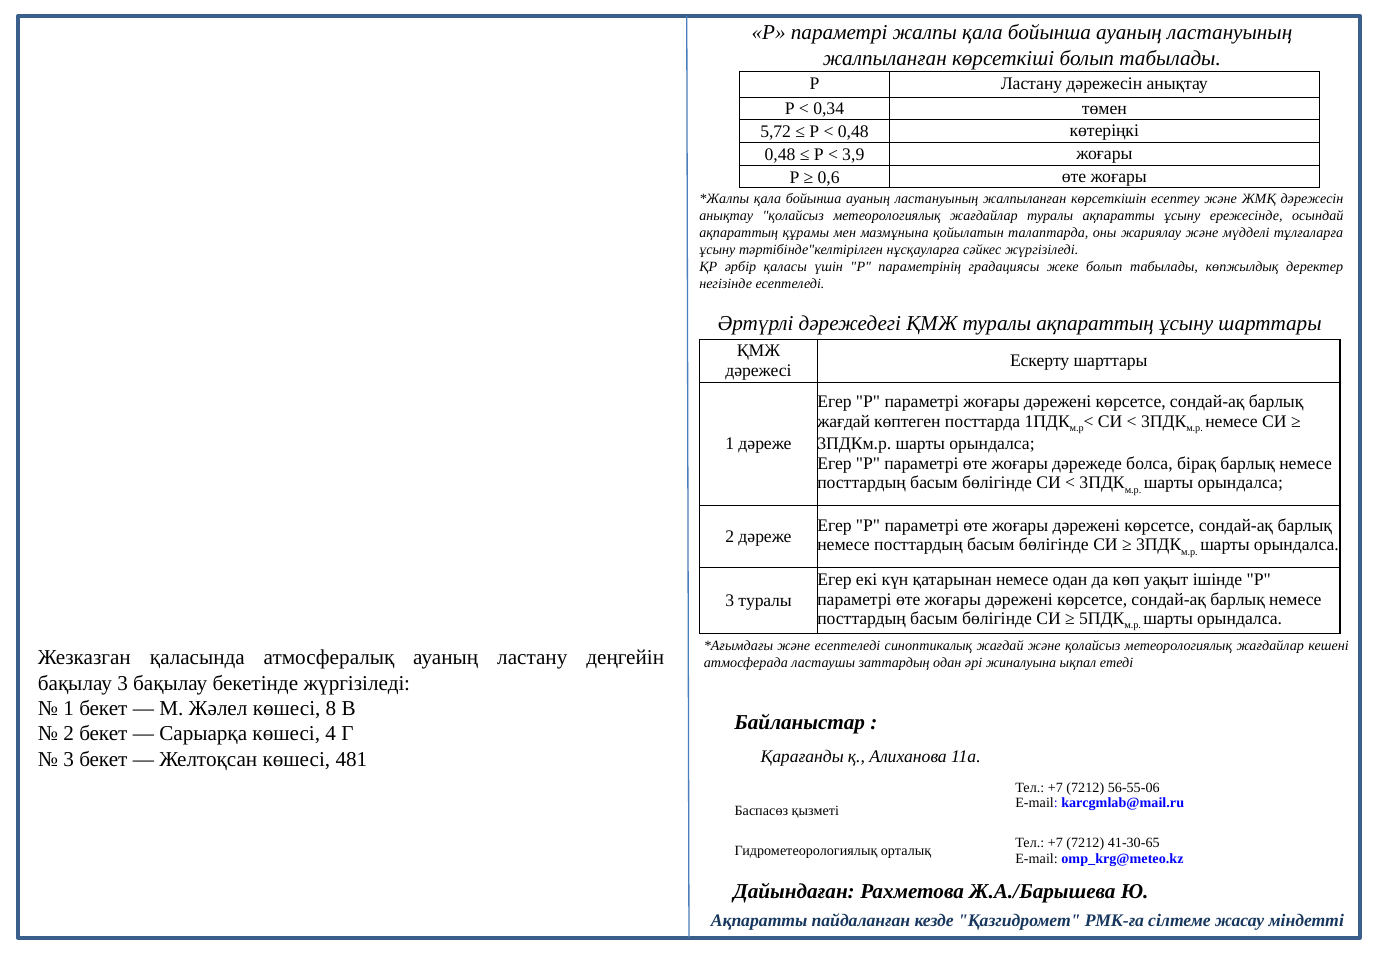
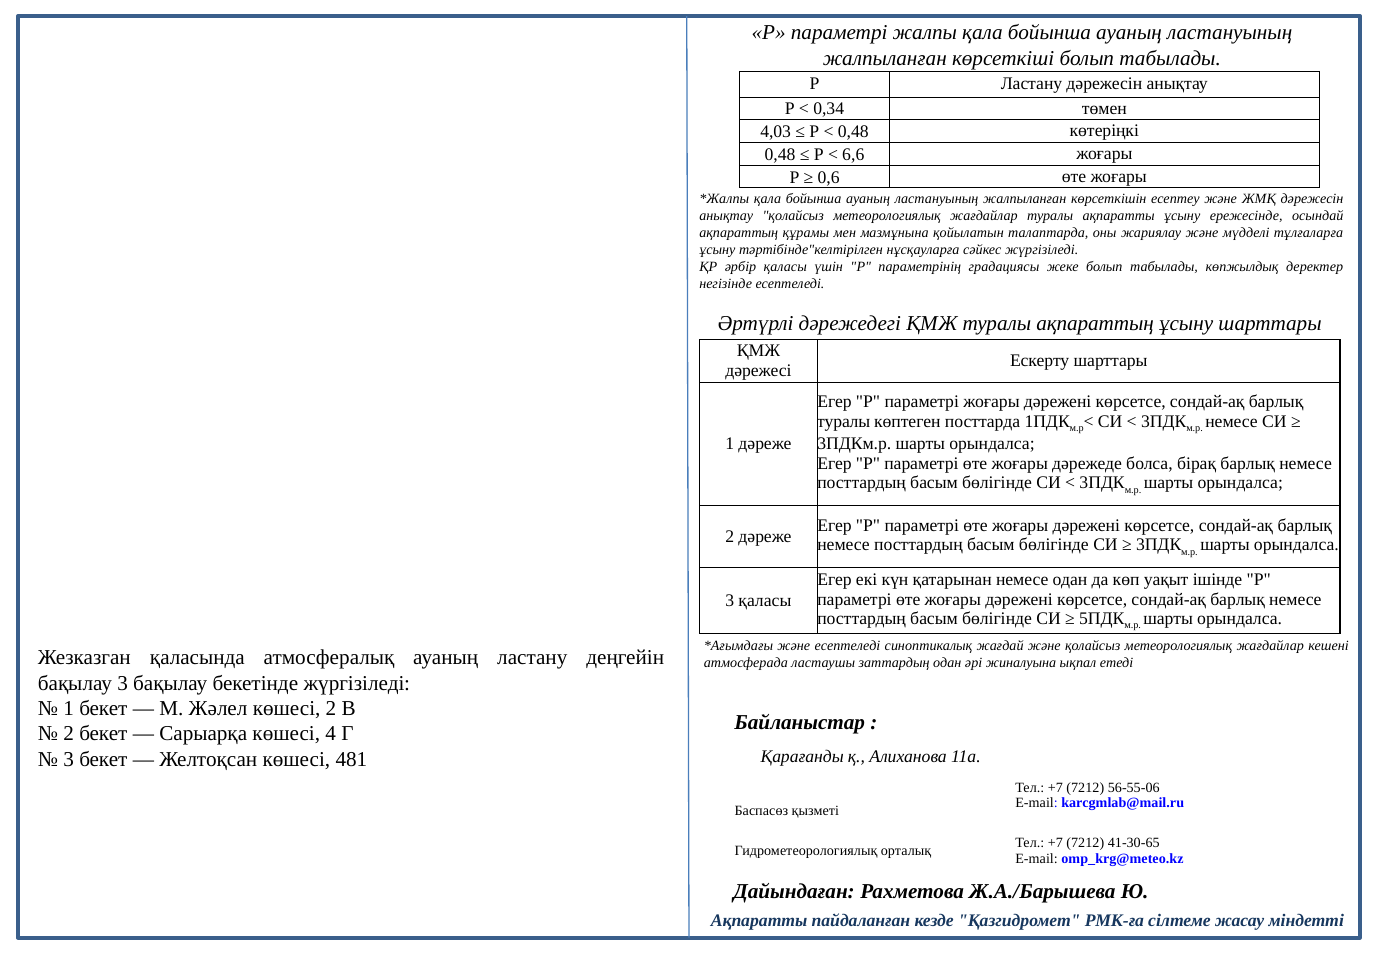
5,72: 5,72 -> 4,03
3,9: 3,9 -> 6,6
жағдай at (844, 421): жағдай -> туралы
3 туралы: туралы -> қаласы
көшесі 8: 8 -> 2
